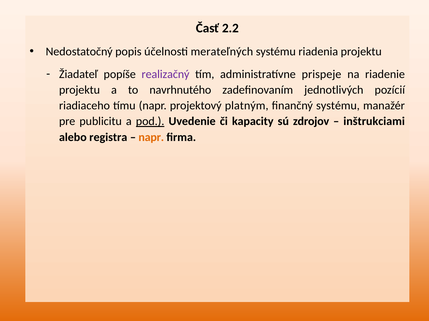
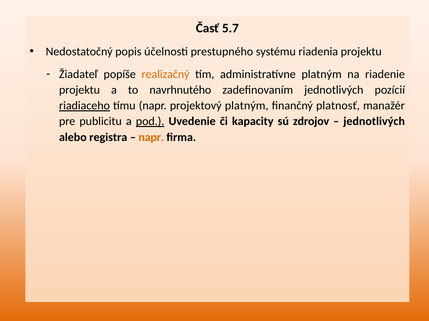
2.2: 2.2 -> 5.7
merateľných: merateľných -> prestupného
realizačný colour: purple -> orange
administratívne prispeje: prispeje -> platným
riadiaceho underline: none -> present
finančný systému: systému -> platnosť
inštrukciami at (374, 122): inštrukciami -> jednotlivých
